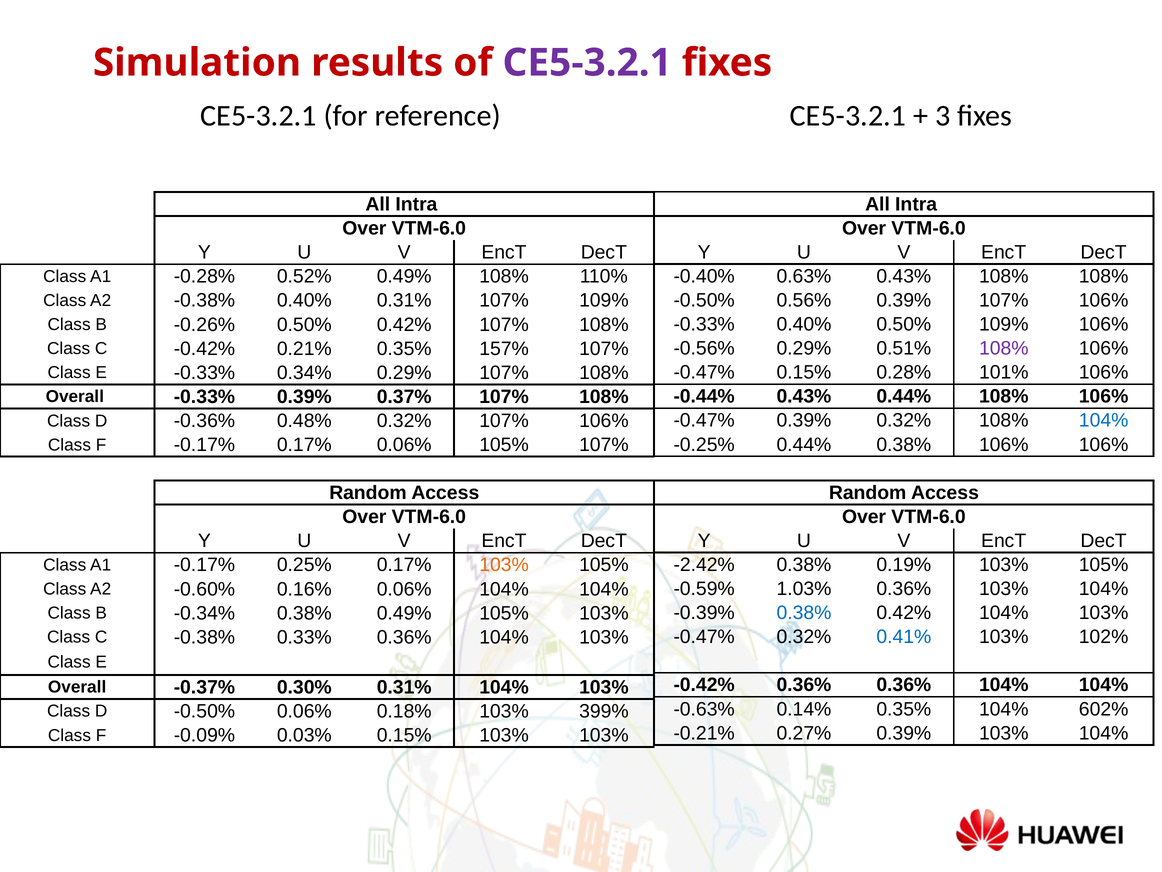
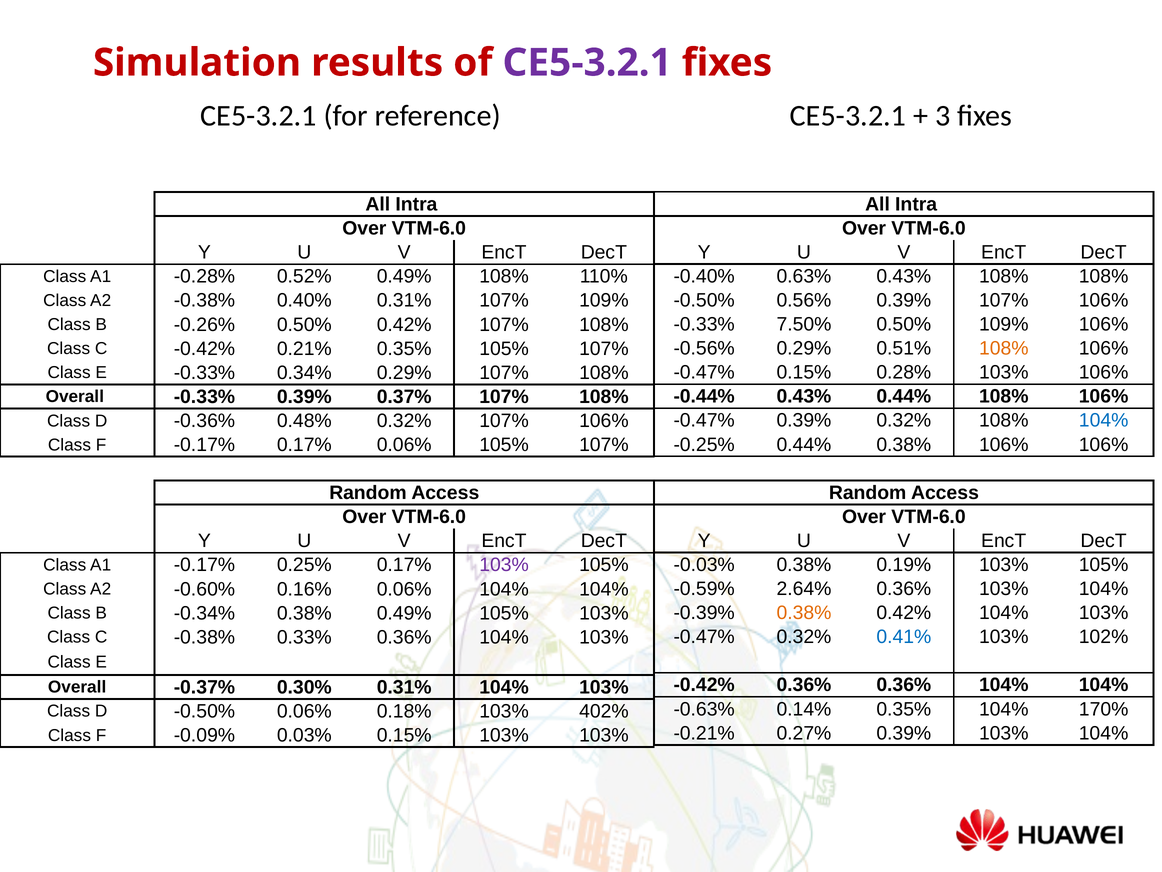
-0.33% 0.40%: 0.40% -> 7.50%
108% at (1004, 348) colour: purple -> orange
0.35% 157%: 157% -> 105%
0.28% 101%: 101% -> 103%
-2.42%: -2.42% -> -0.03%
103% at (504, 565) colour: orange -> purple
1.03%: 1.03% -> 2.64%
0.38% at (804, 613) colour: blue -> orange
602%: 602% -> 170%
399%: 399% -> 402%
